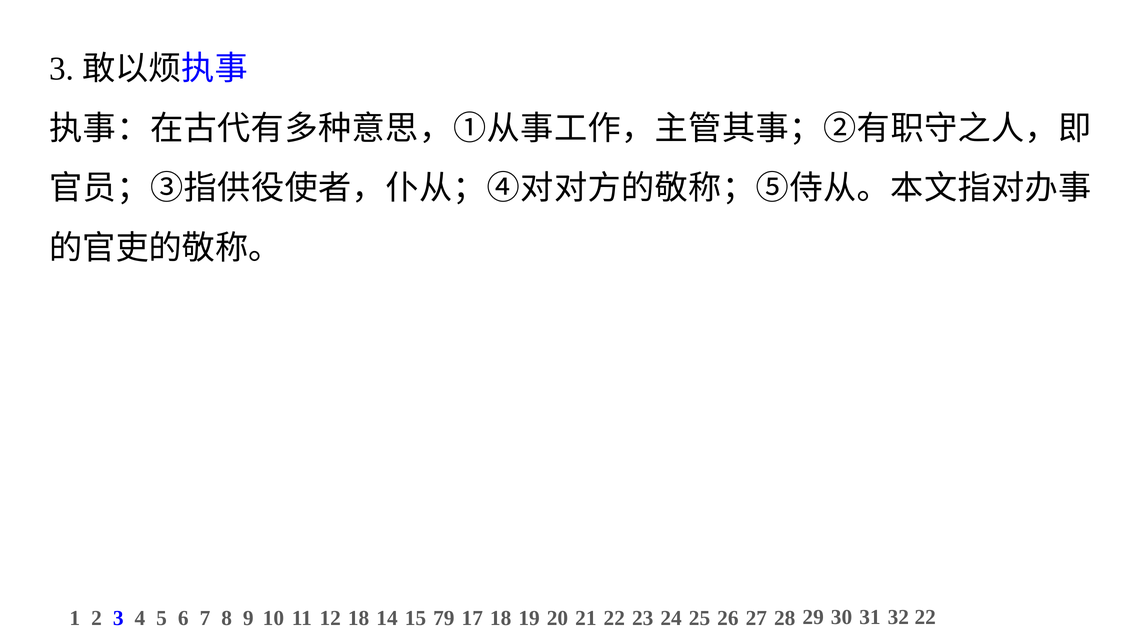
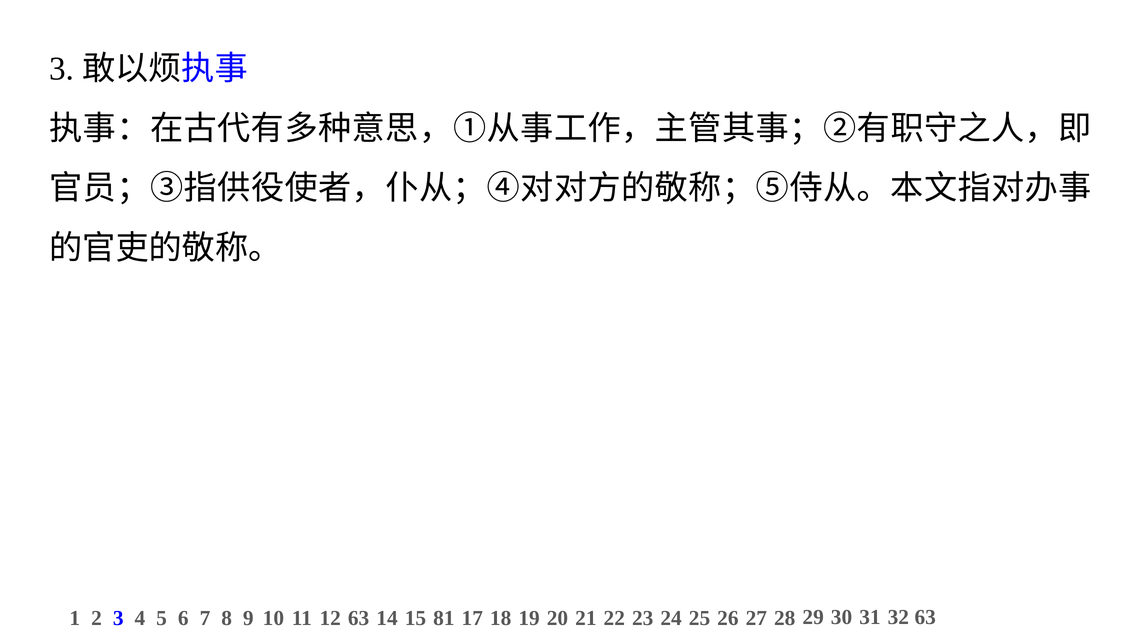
12 18: 18 -> 63
79: 79 -> 81
32 22: 22 -> 63
